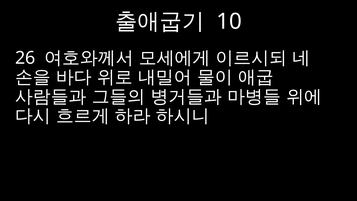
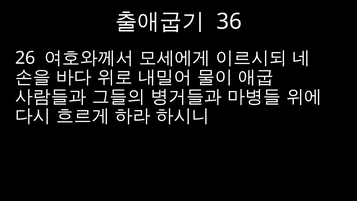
10: 10 -> 36
